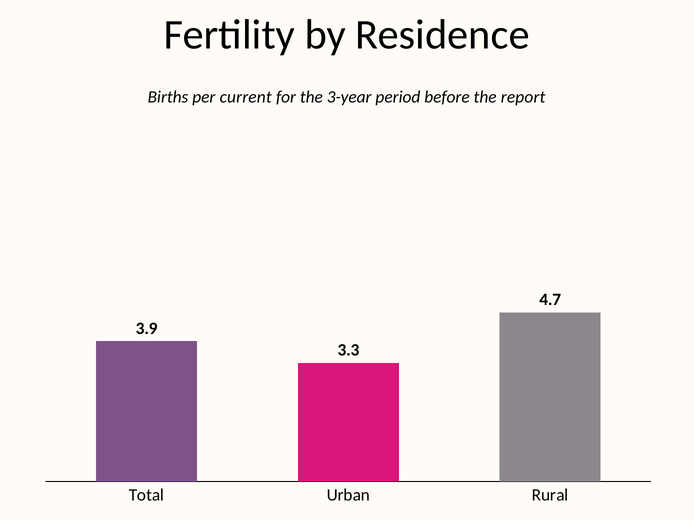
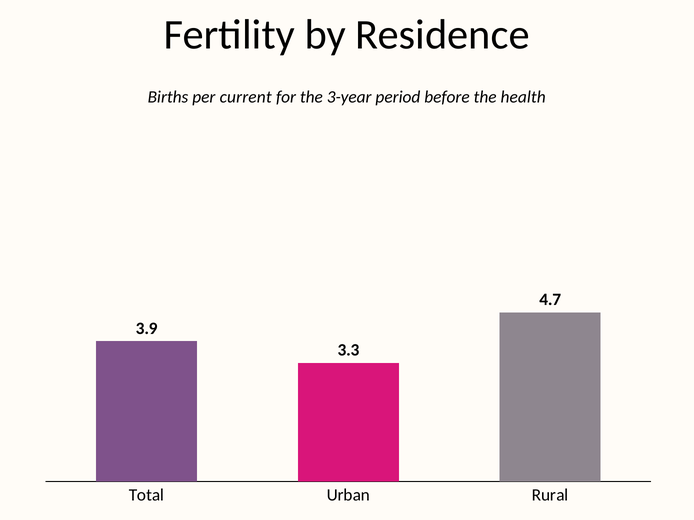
report: report -> health
